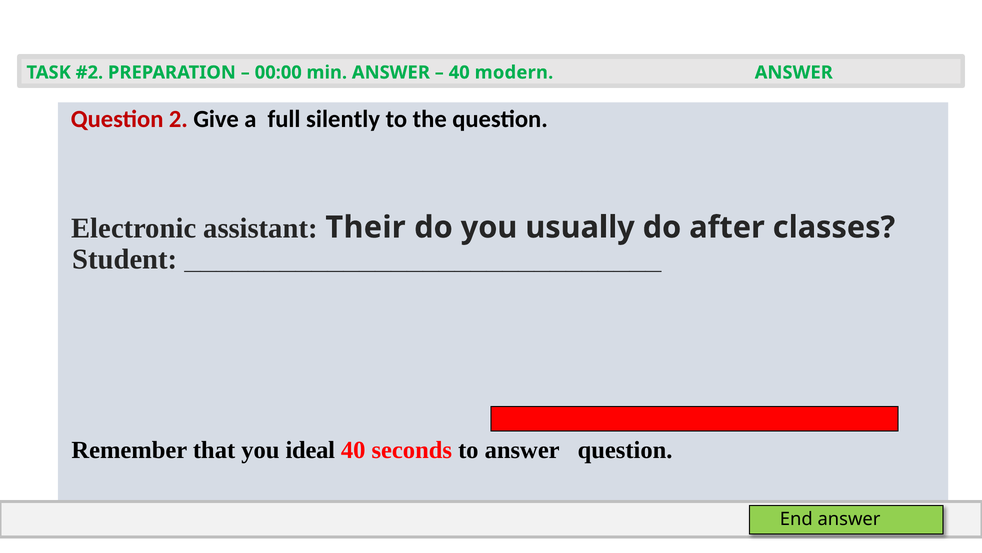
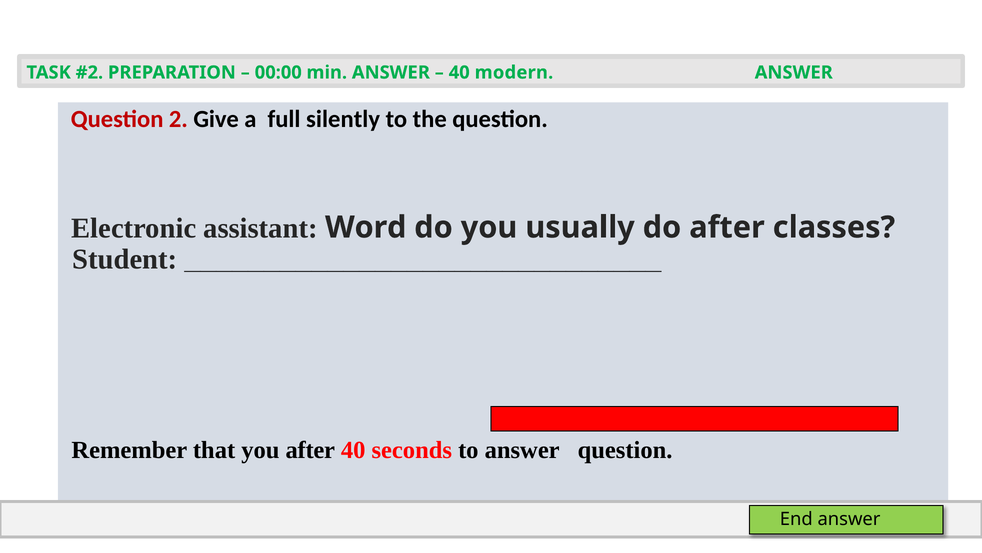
Their: Their -> Word
you ideal: ideal -> after
